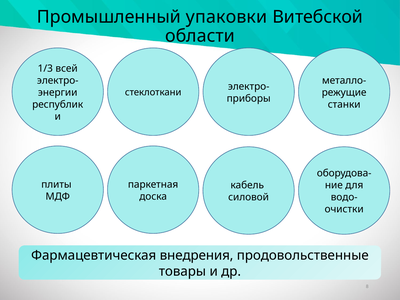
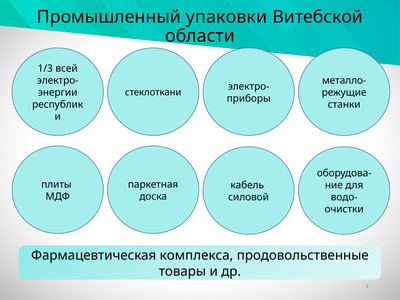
внедрения: внедрения -> комплекса
